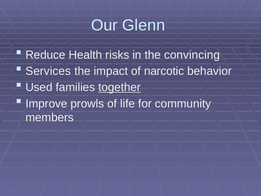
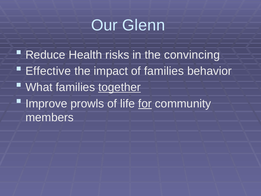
Services: Services -> Effective
of narcotic: narcotic -> families
Used: Used -> What
for underline: none -> present
